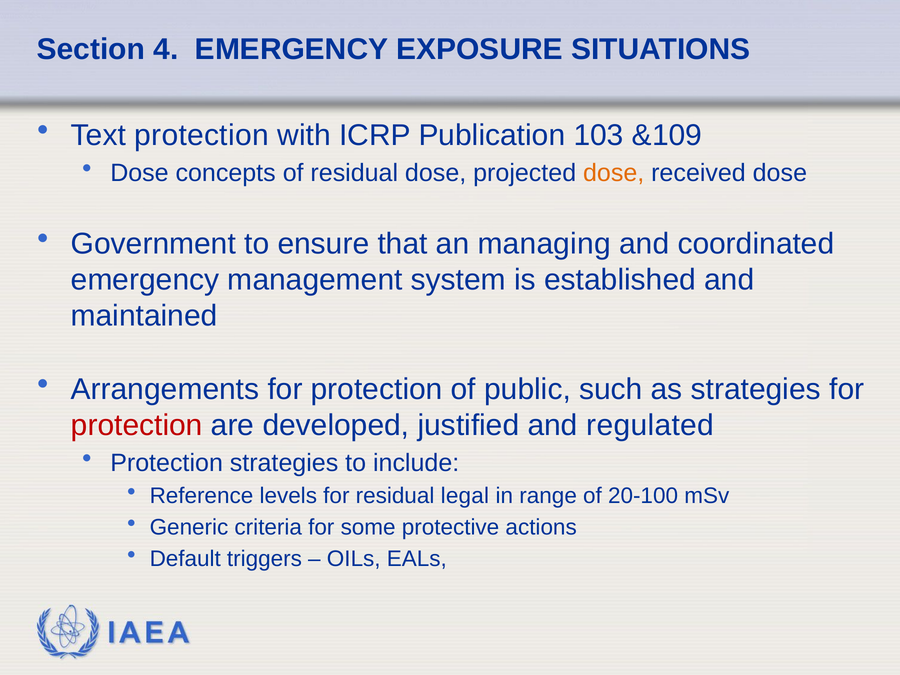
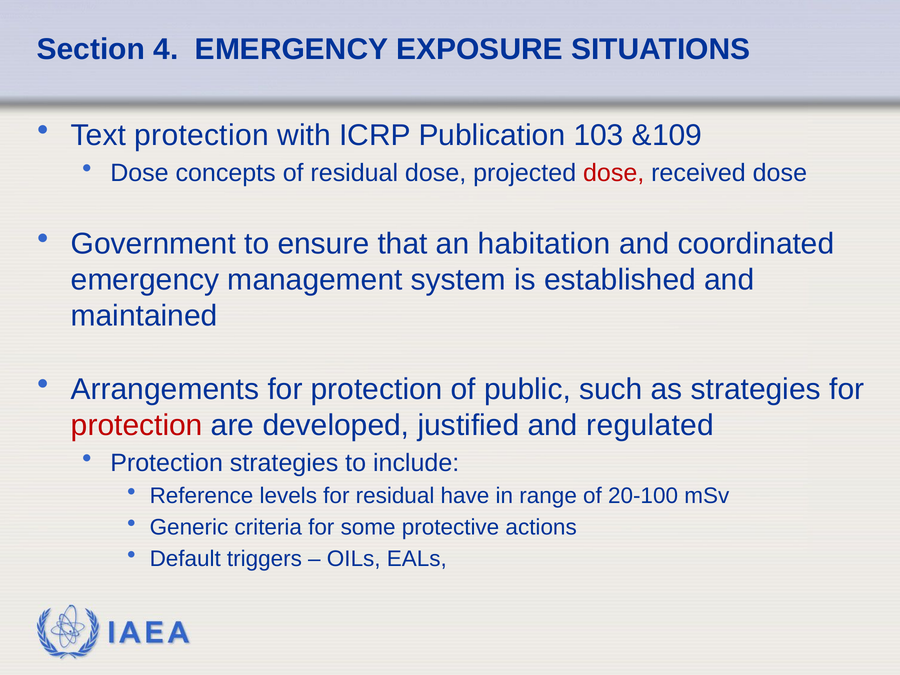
dose at (614, 173) colour: orange -> red
managing: managing -> habitation
legal: legal -> have
